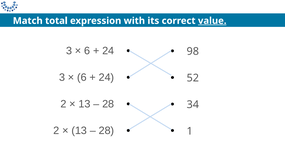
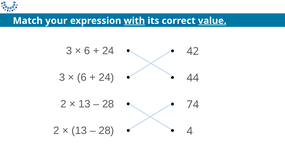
total: total -> your
with underline: none -> present
98: 98 -> 42
52: 52 -> 44
34: 34 -> 74
1: 1 -> 4
